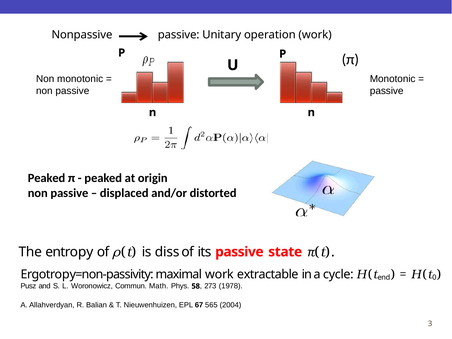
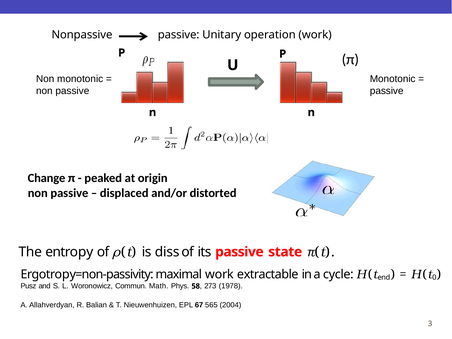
Peaked at (47, 178): Peaked -> Change
